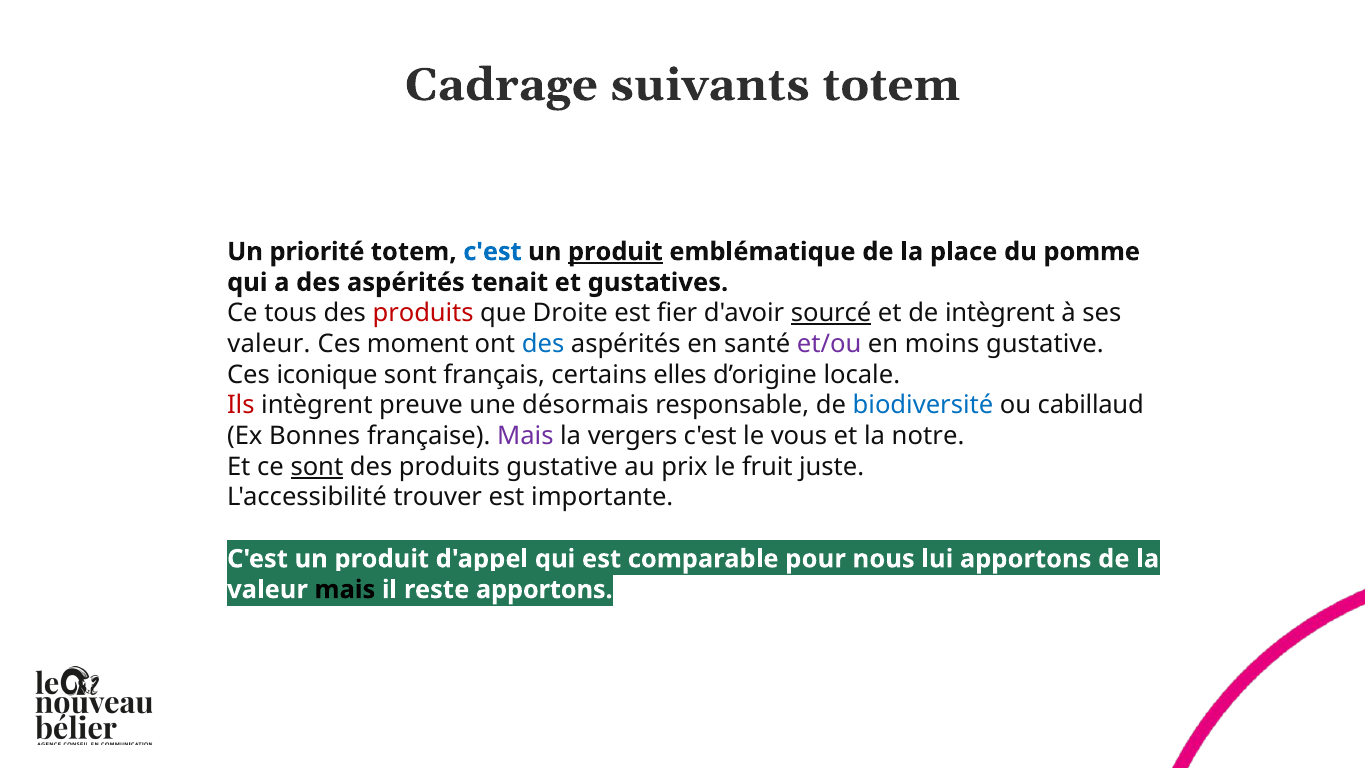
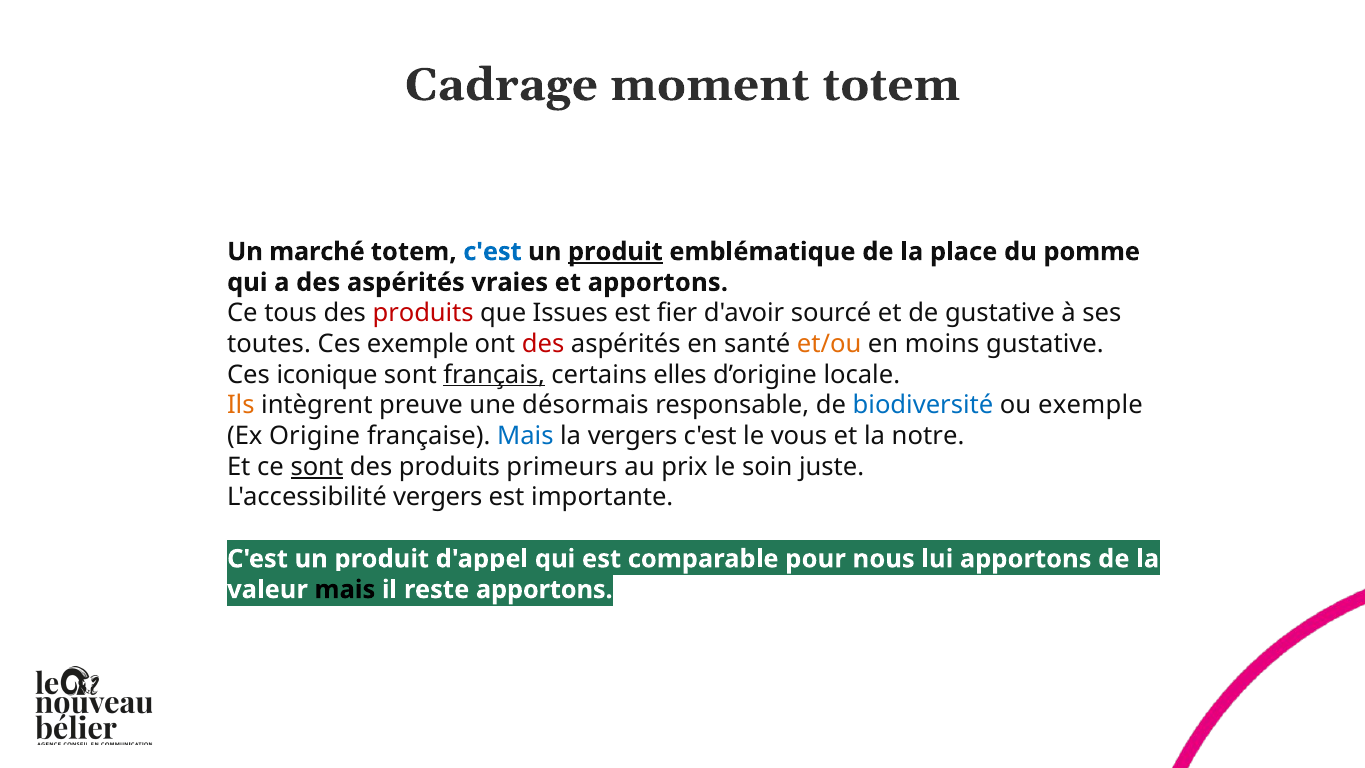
suivants: suivants -> moment
priorité: priorité -> marché
tenait: tenait -> vraies
et gustatives: gustatives -> apportons
Droite: Droite -> Issues
sourcé underline: present -> none
de intègrent: intègrent -> gustative
valeur at (269, 344): valeur -> toutes
Ces moment: moment -> exemple
des at (543, 344) colour: blue -> red
et/ou colour: purple -> orange
français underline: none -> present
Ils colour: red -> orange
ou cabillaud: cabillaud -> exemple
Bonnes: Bonnes -> Origine
Mais at (525, 436) colour: purple -> blue
produits gustative: gustative -> primeurs
fruit: fruit -> soin
L'accessibilité trouver: trouver -> vergers
